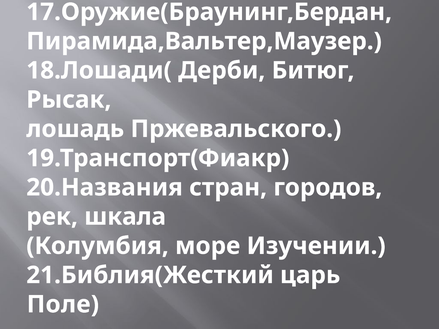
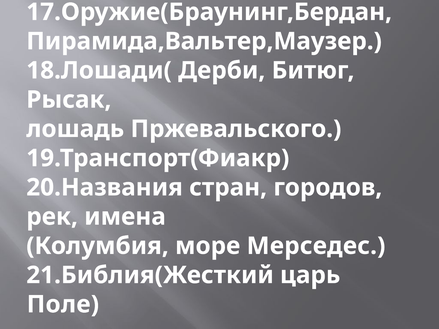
шкала: шкала -> имена
Изучении: Изучении -> Мерседес
